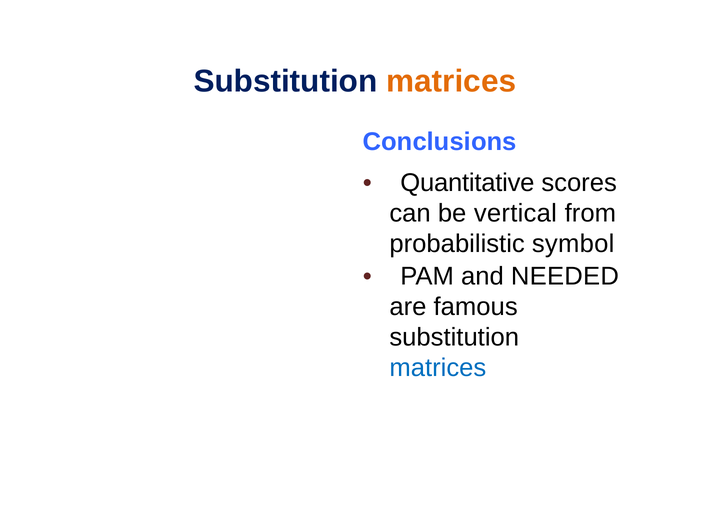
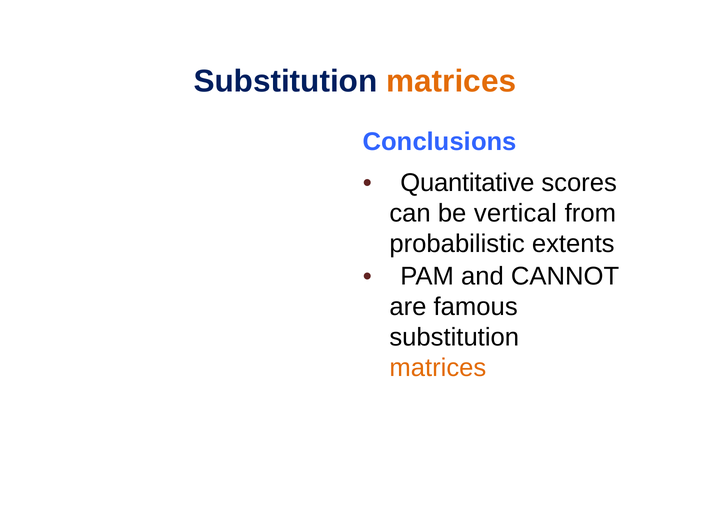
symbol: symbol -> extents
NEEDED: NEEDED -> CANNOT
matrices at (438, 368) colour: blue -> orange
